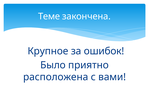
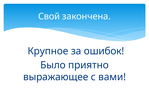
Теме: Теме -> Свой
расположена: расположена -> выражающее
